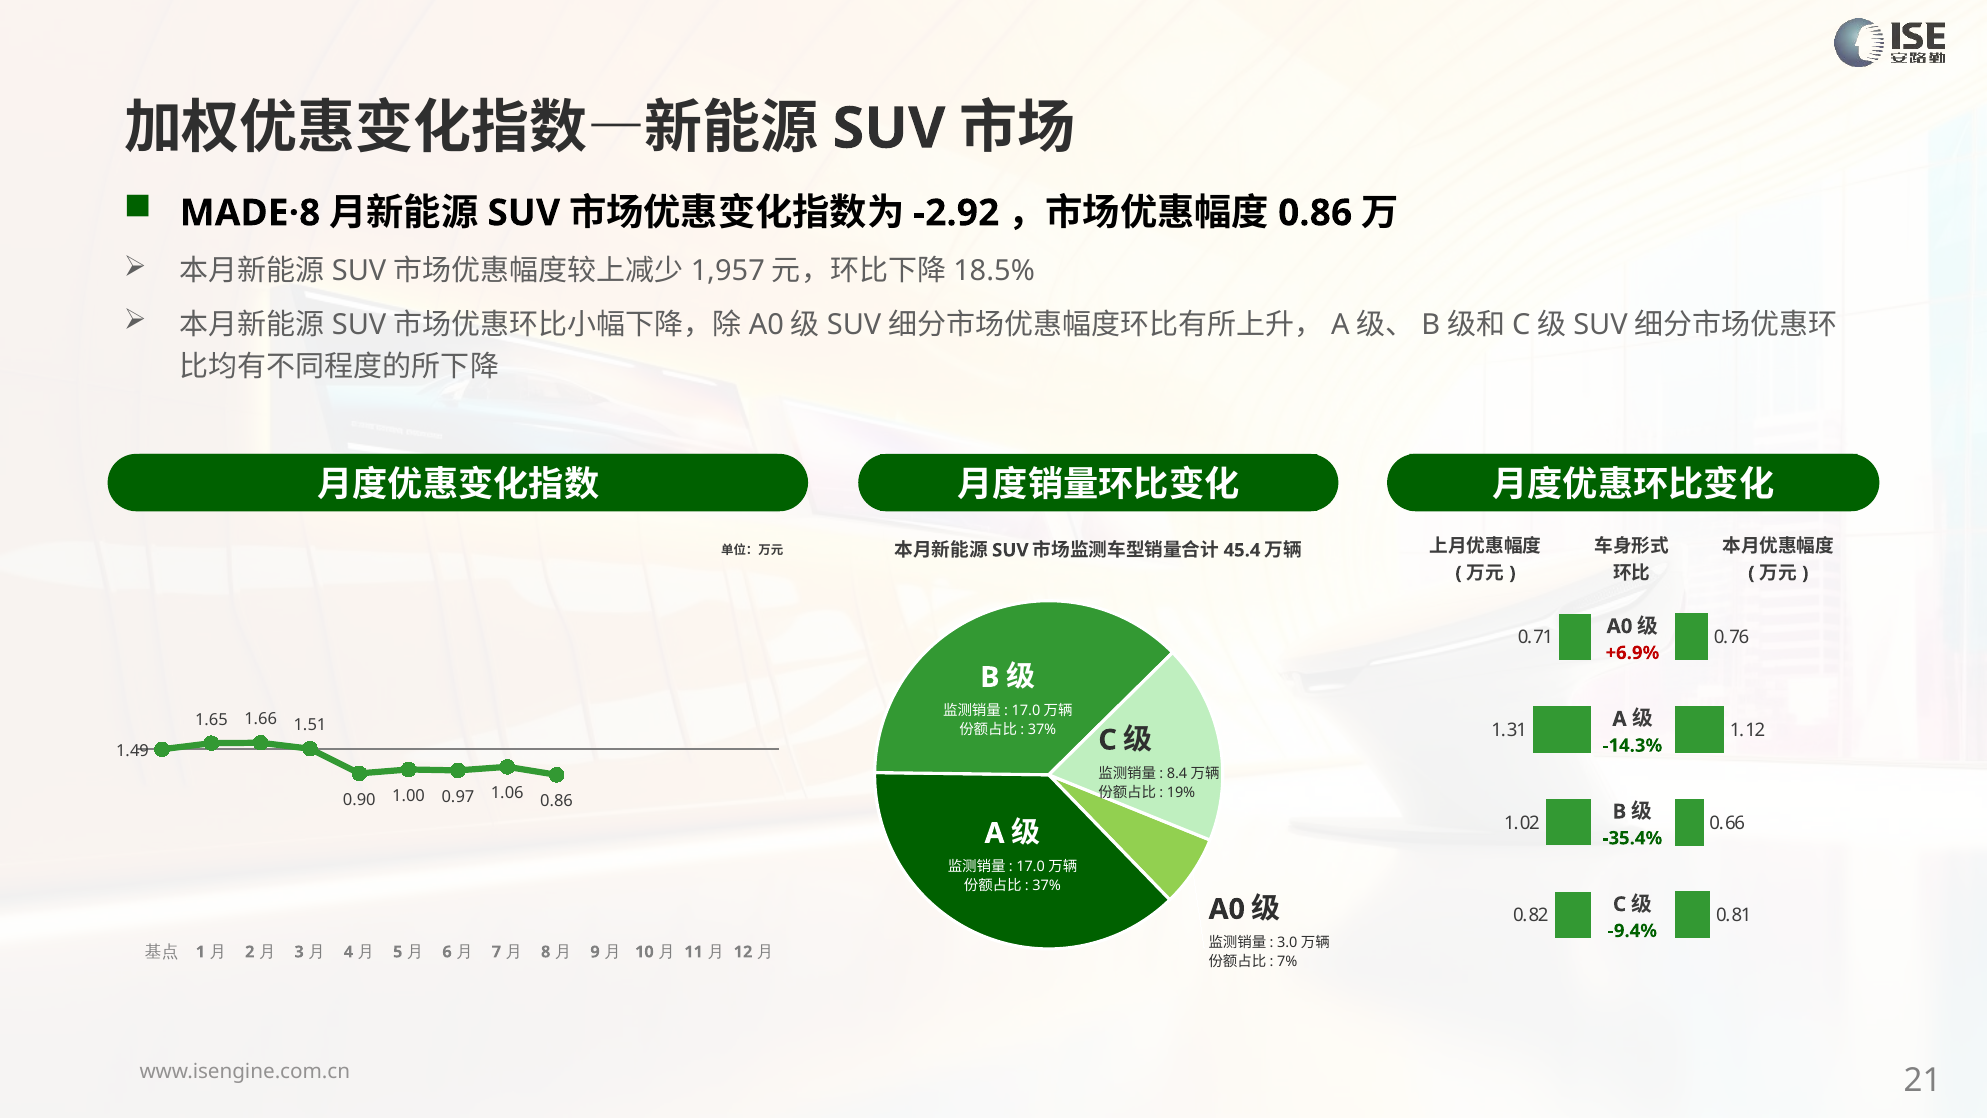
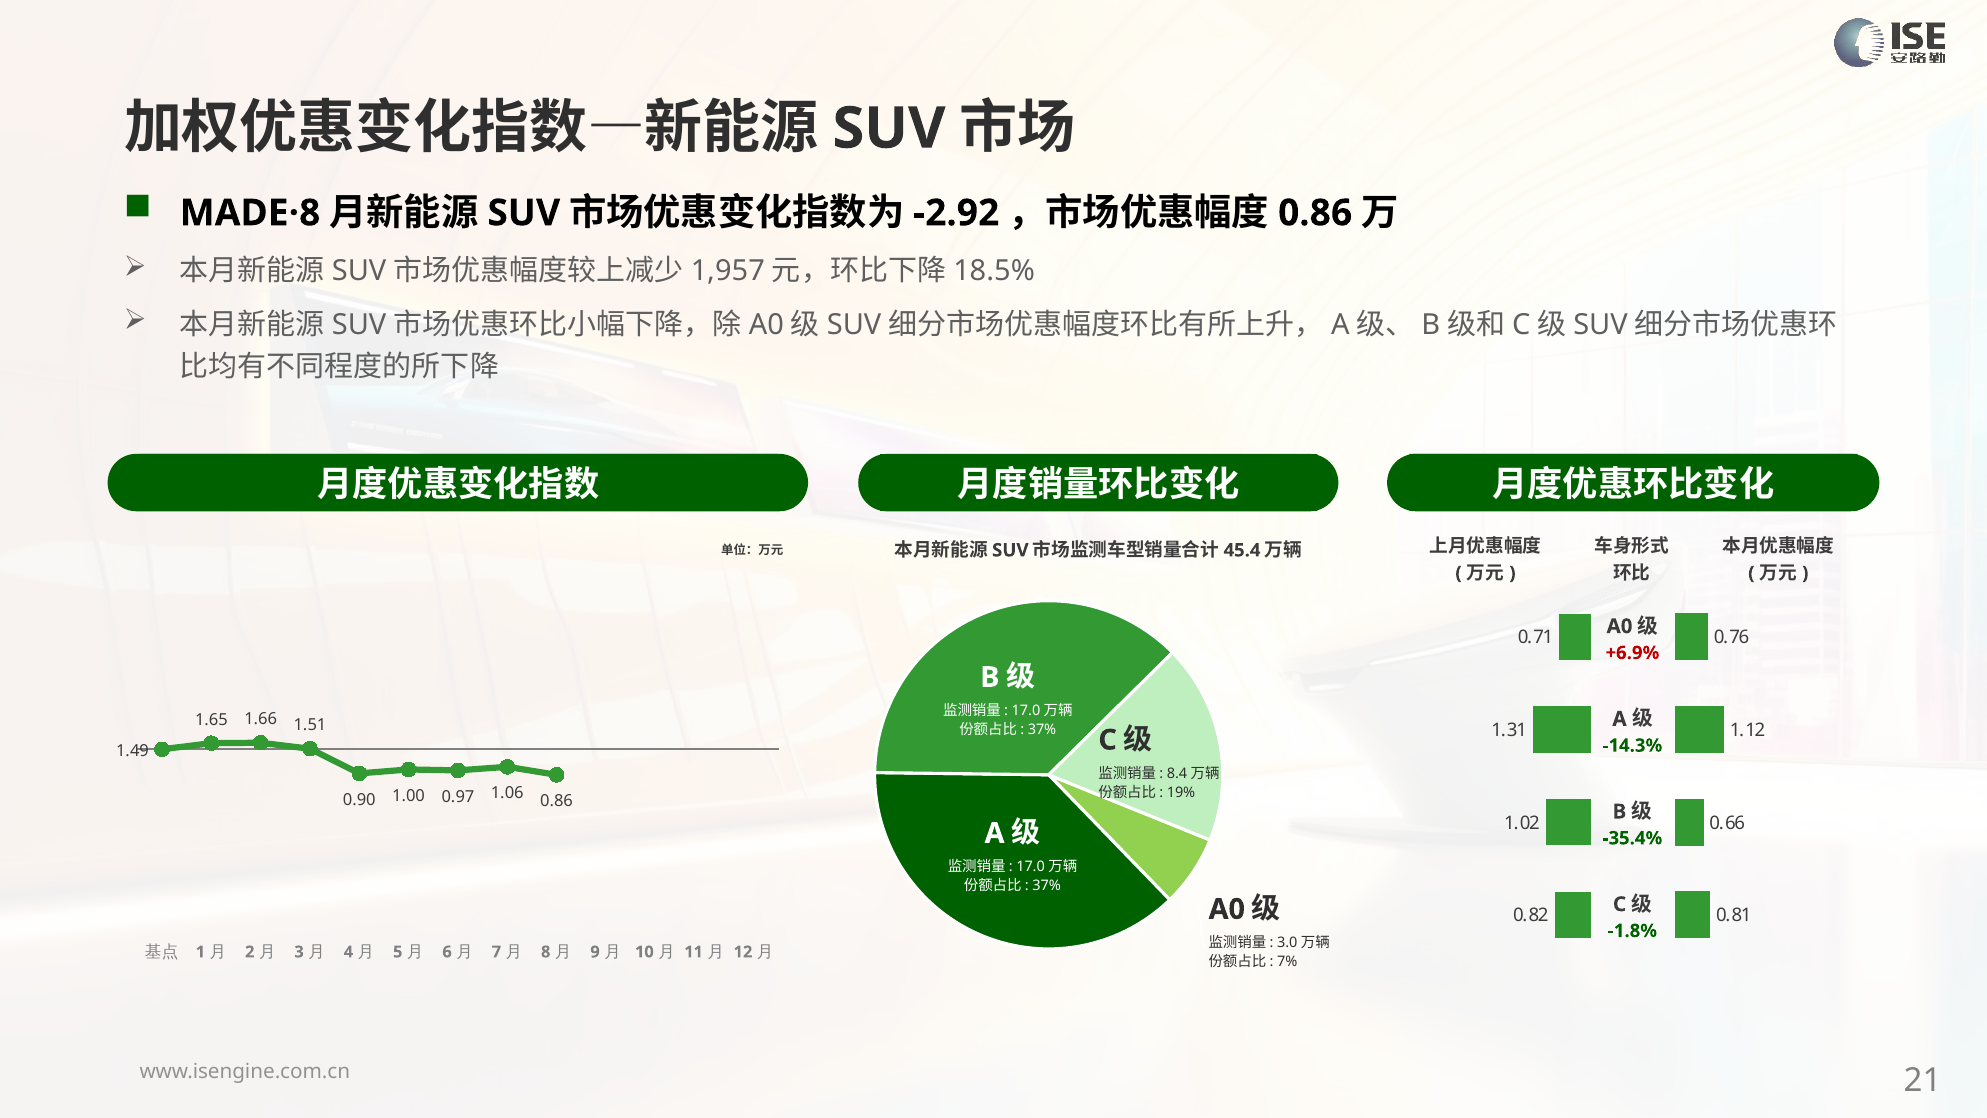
-9.4%: -9.4% -> -1.8%
